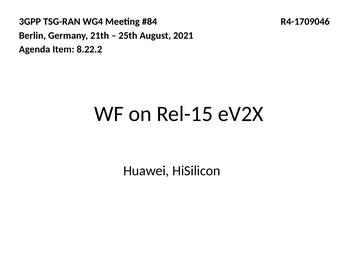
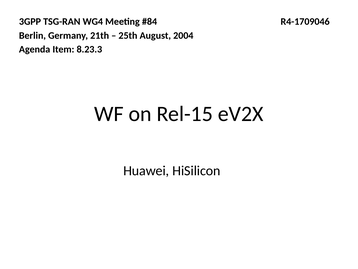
2021: 2021 -> 2004
8.22.2: 8.22.2 -> 8.23.3
